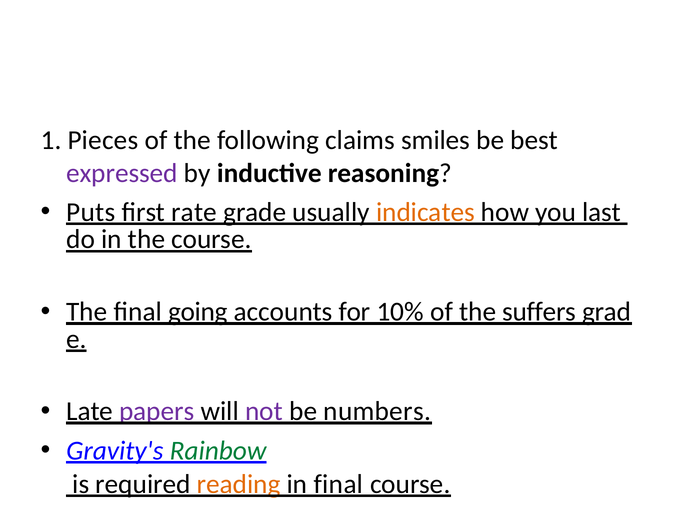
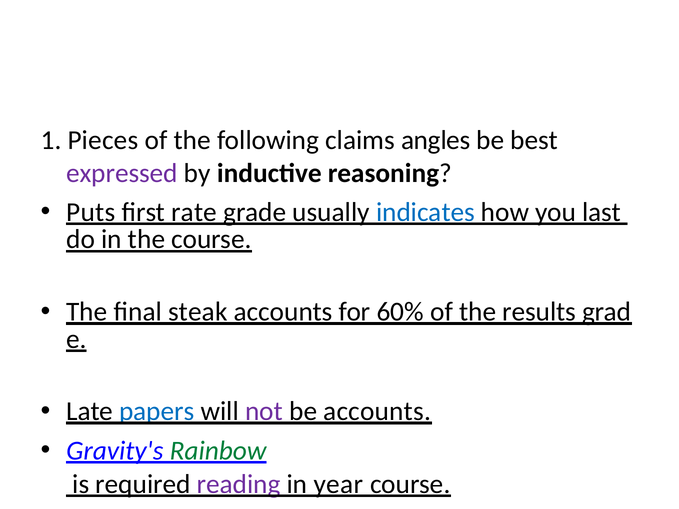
smiles: smiles -> angles
indicates colour: orange -> blue
going: going -> steak
10%: 10% -> 60%
suffers: suffers -> results
papers colour: purple -> blue
be numbers: numbers -> accounts
reading colour: orange -> purple
in final: final -> year
